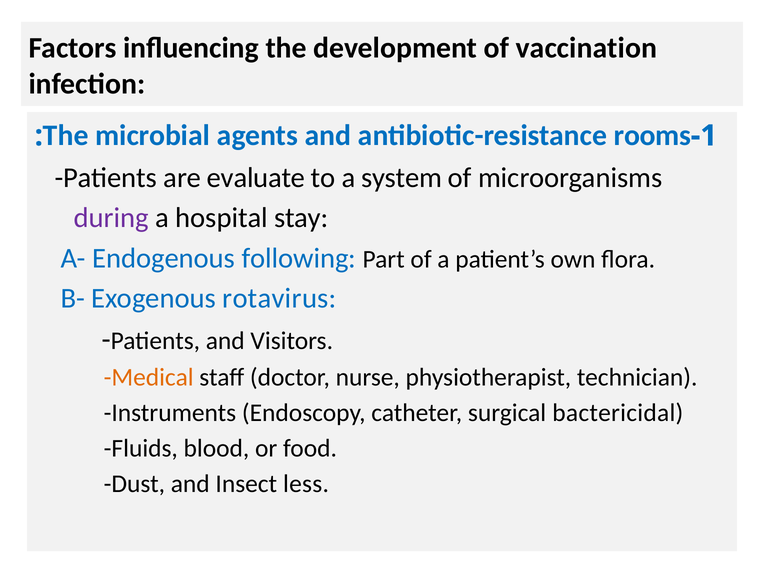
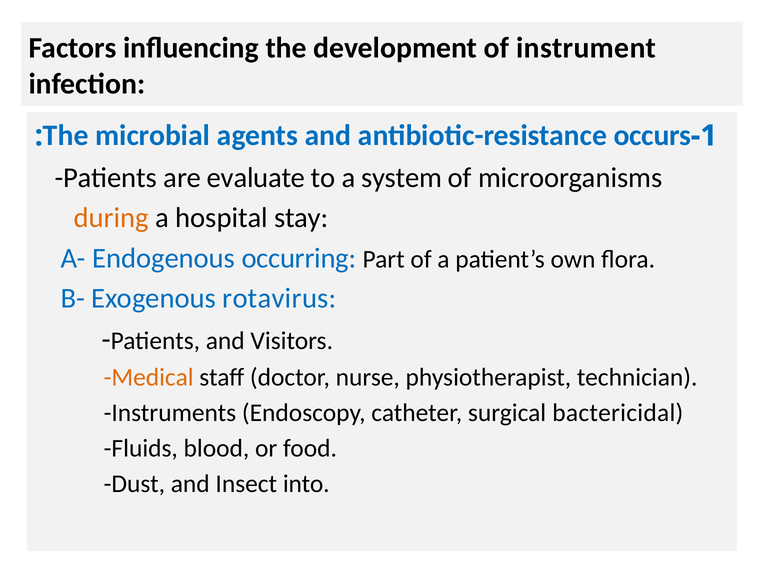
vaccination: vaccination -> instrument
rooms: rooms -> occurs
during colour: purple -> orange
following: following -> occurring
less: less -> into
